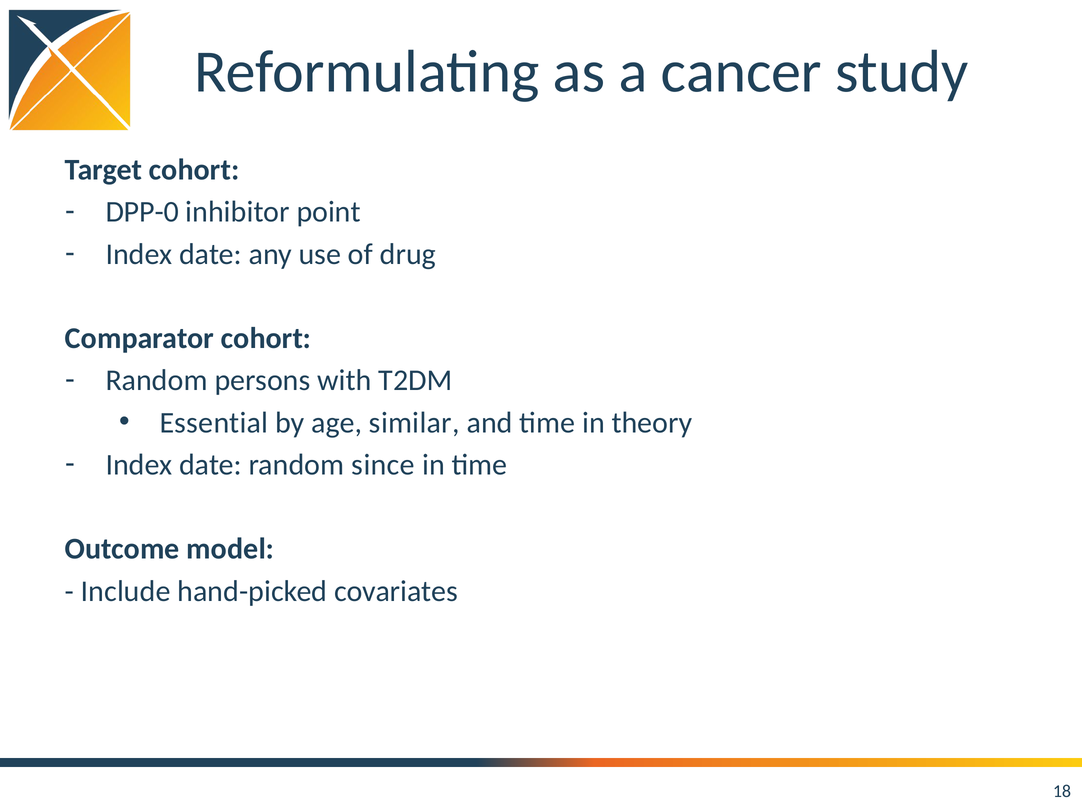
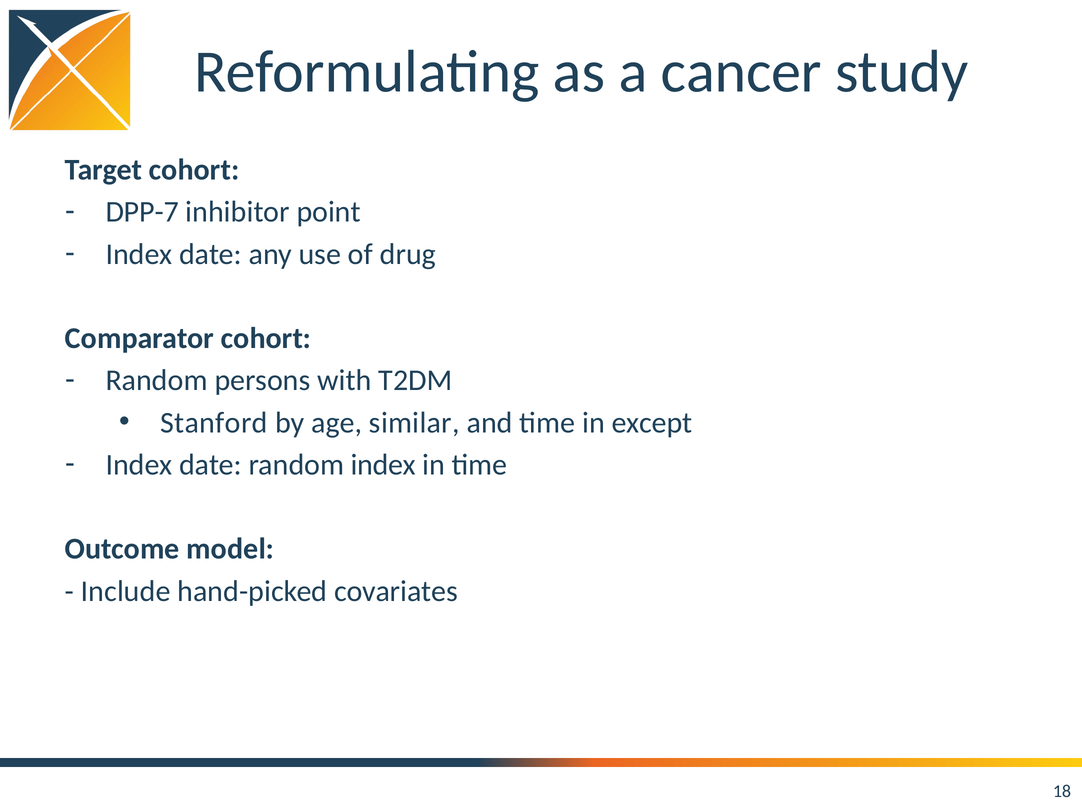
DPP-0: DPP-0 -> DPP-7
Essential: Essential -> Stanford
theory: theory -> except
random since: since -> index
